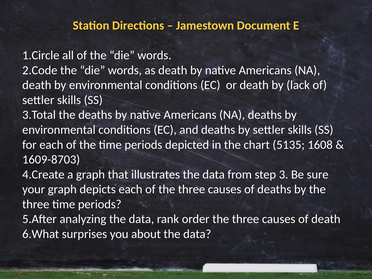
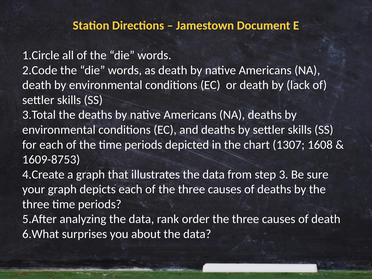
5135: 5135 -> 1307
1609-8703: 1609-8703 -> 1609-8753
